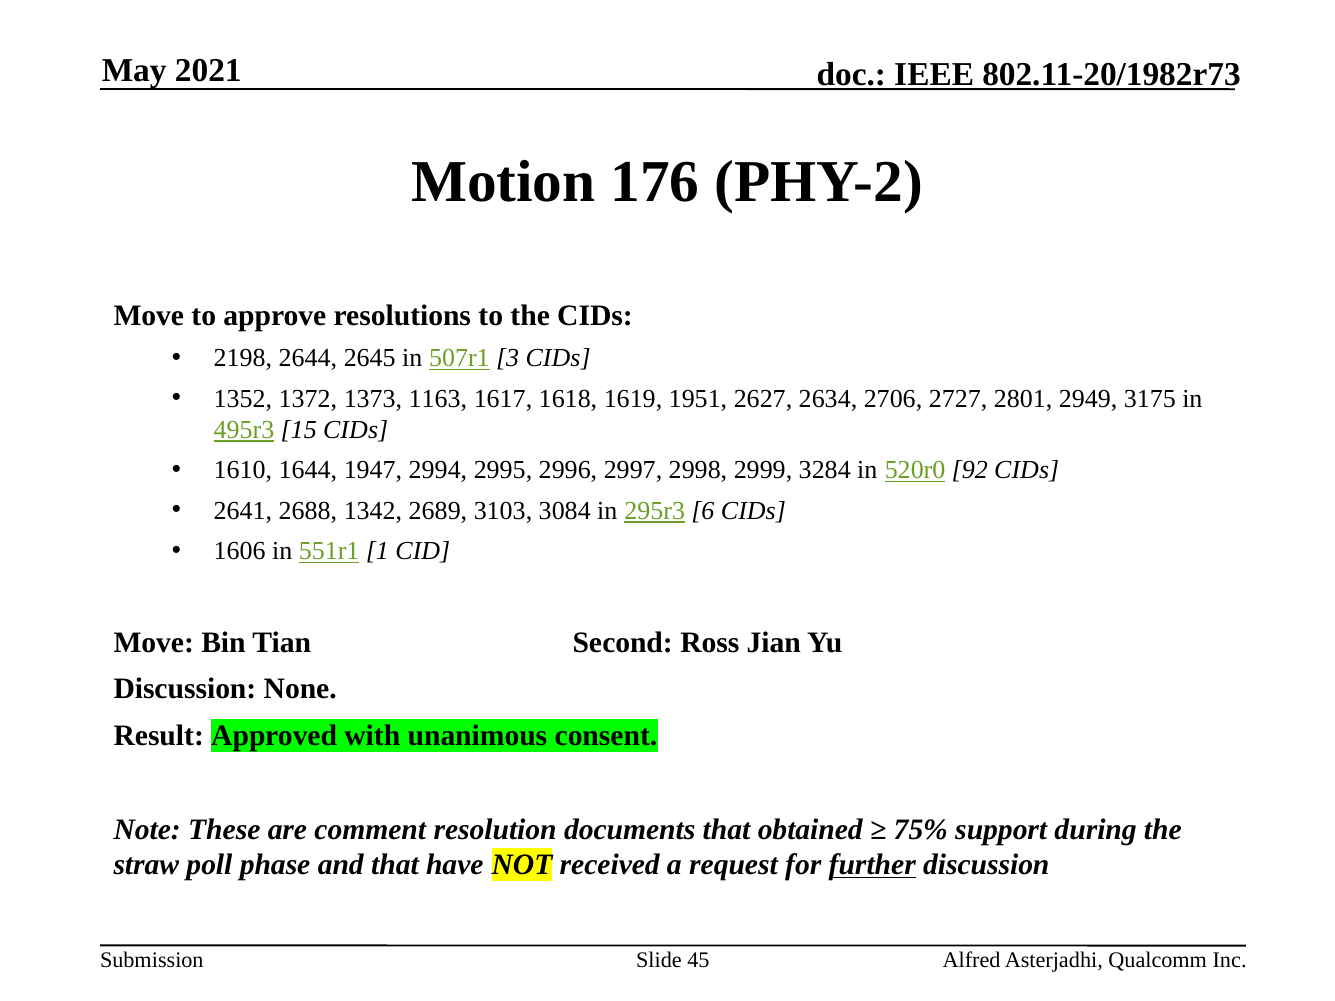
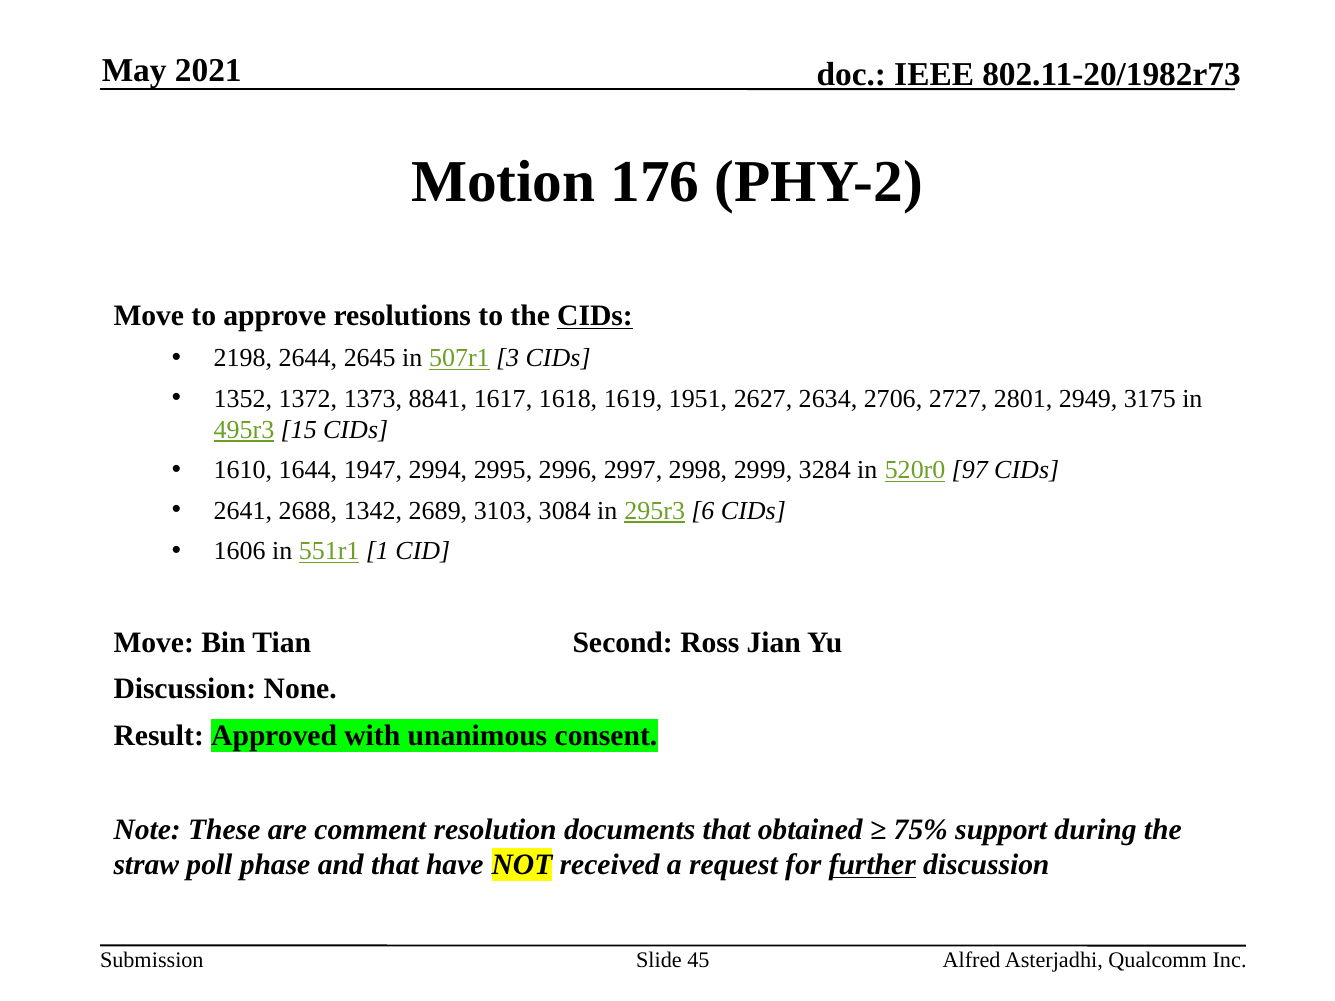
CIDs at (595, 316) underline: none -> present
1163: 1163 -> 8841
92: 92 -> 97
